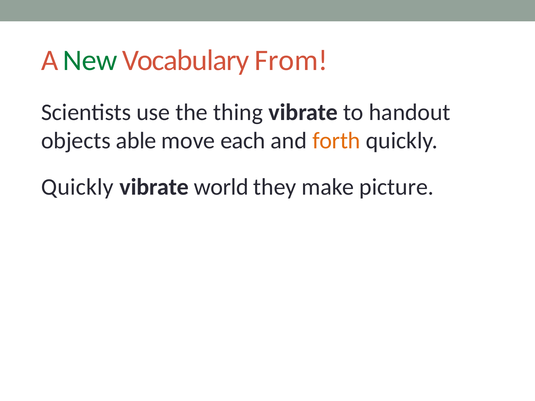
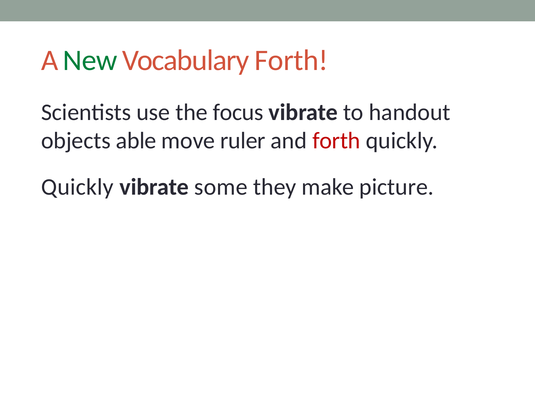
Vocabulary From: From -> Forth
thing: thing -> focus
each: each -> ruler
forth at (336, 141) colour: orange -> red
world: world -> some
